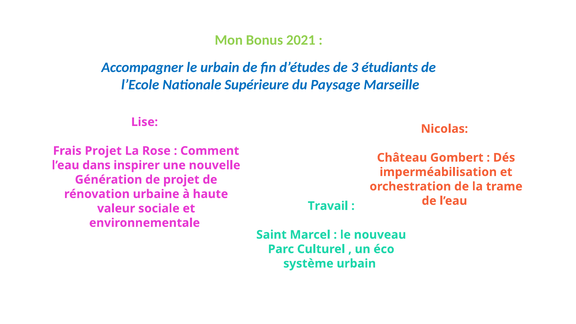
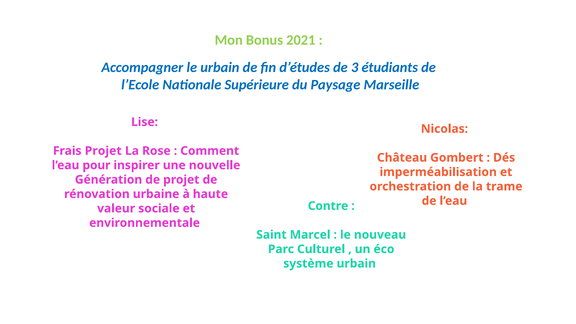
dans: dans -> pour
Travail: Travail -> Contre
